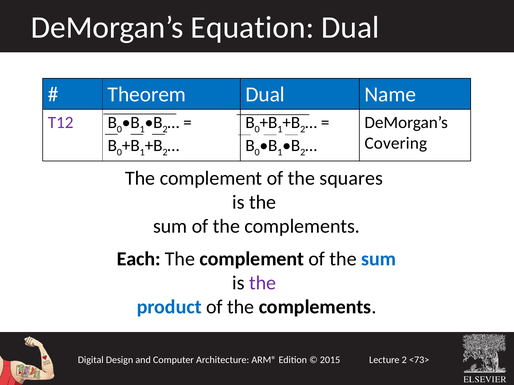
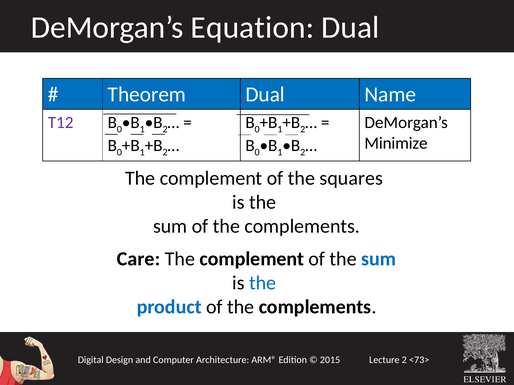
Covering: Covering -> Minimize
Each: Each -> Care
the at (263, 283) colour: purple -> blue
